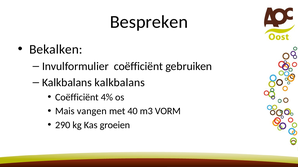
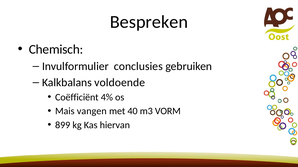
Bekalken: Bekalken -> Chemisch
Invulformulier coëfficiënt: coëfficiënt -> conclusies
Kalkbalans kalkbalans: kalkbalans -> voldoende
290: 290 -> 899
groeien: groeien -> hiervan
